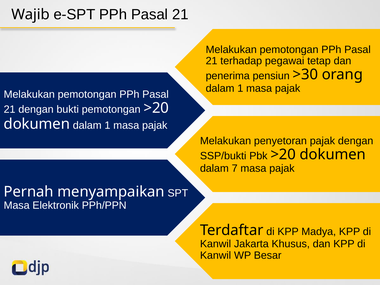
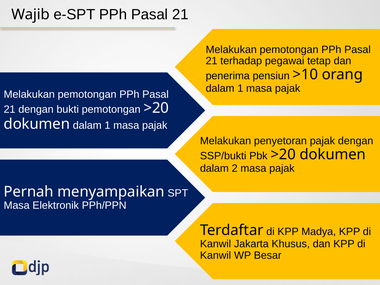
>30: >30 -> >10
7: 7 -> 2
